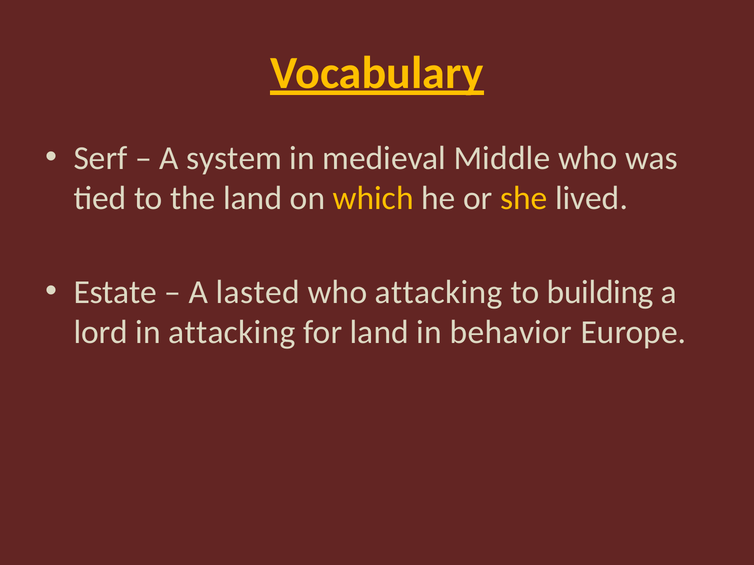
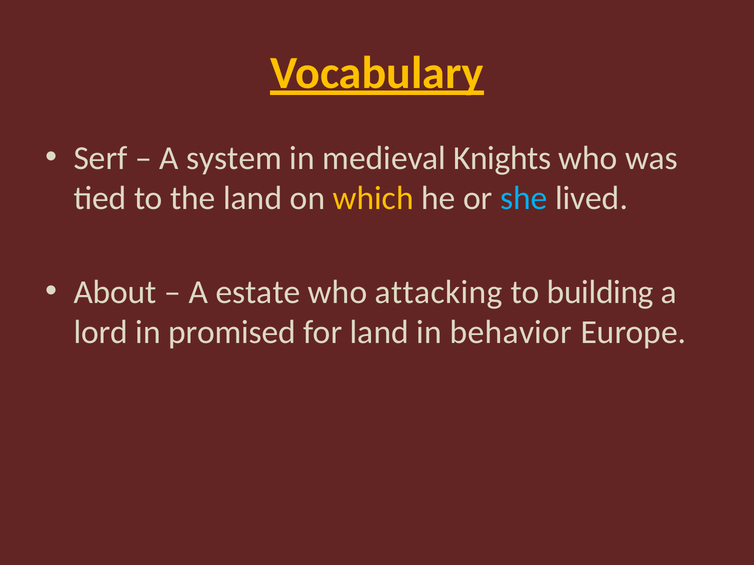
Middle: Middle -> Knights
she colour: yellow -> light blue
Estate: Estate -> About
lasted: lasted -> estate
in attacking: attacking -> promised
